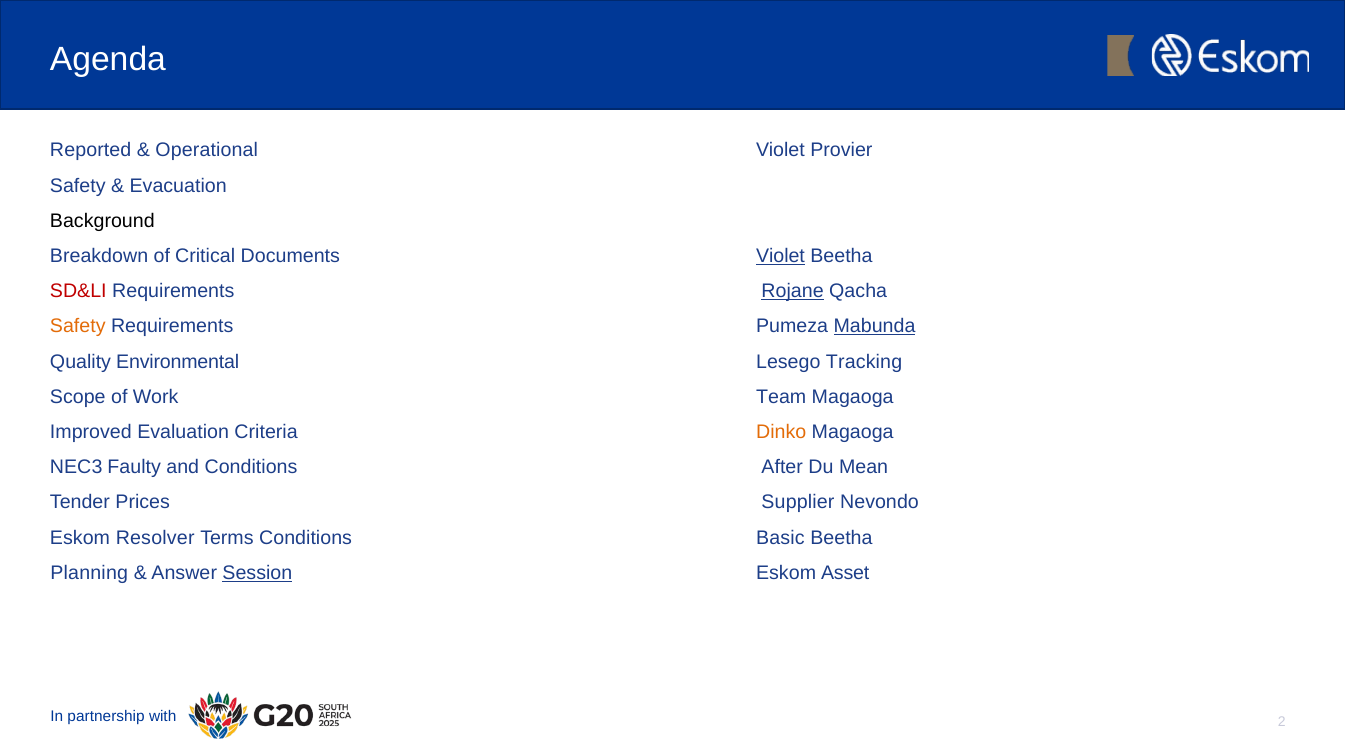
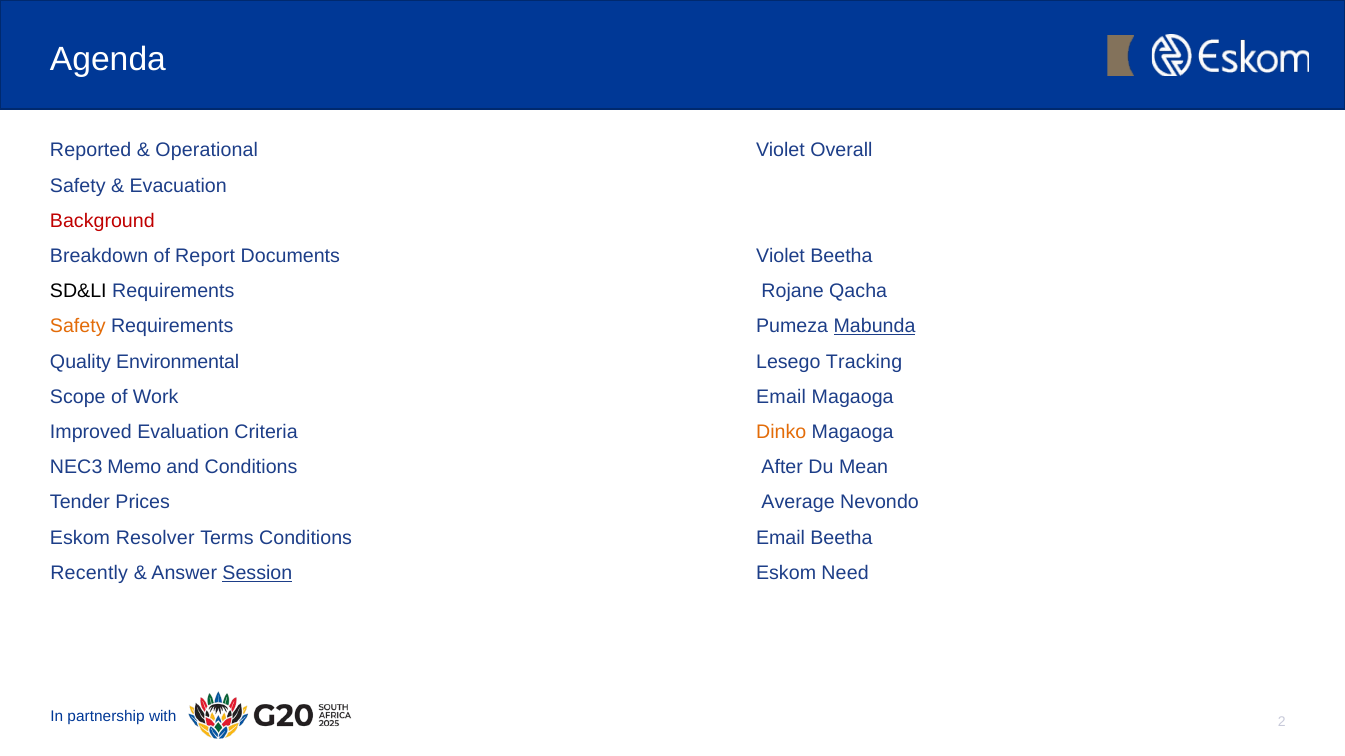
Provier: Provier -> Overall
Background colour: black -> red
Critical: Critical -> Report
Violet at (781, 256) underline: present -> none
SD&LI colour: red -> black
Rojane underline: present -> none
Work Team: Team -> Email
Faulty: Faulty -> Memo
Supplier: Supplier -> Average
Conditions Basic: Basic -> Email
Planning: Planning -> Recently
Asset: Asset -> Need
